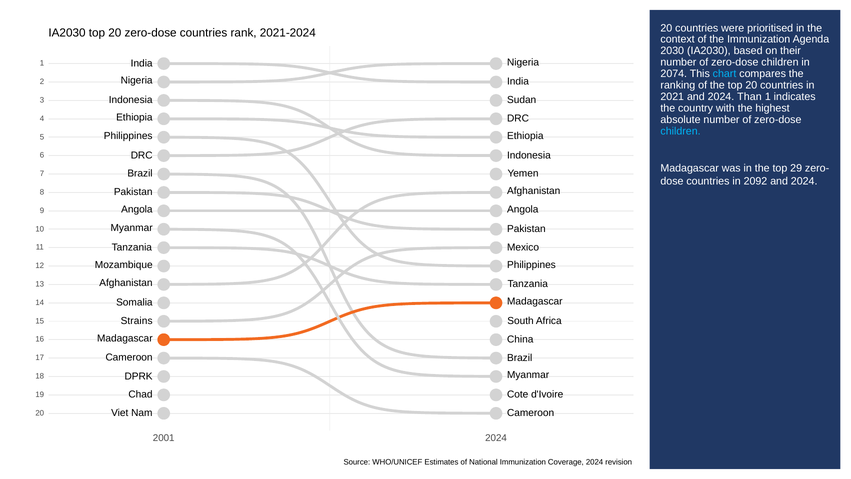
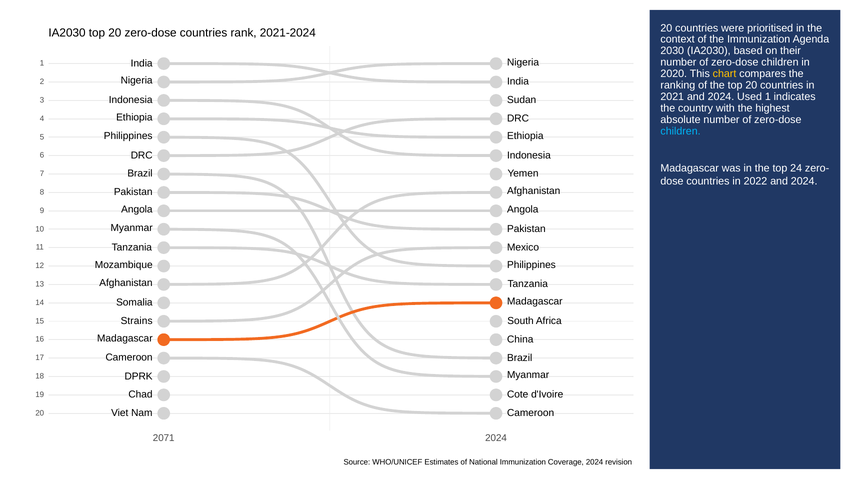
2074: 2074 -> 2020
chart colour: light blue -> yellow
Than: Than -> Used
29: 29 -> 24
2092: 2092 -> 2022
2001: 2001 -> 2071
